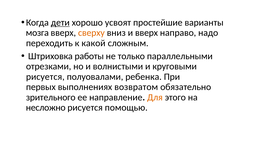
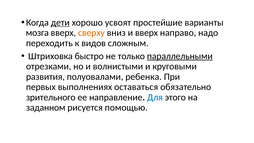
какой: какой -> видов
работы: работы -> быстро
параллельными underline: none -> present
рисуется at (45, 77): рисуется -> развития
возвратом: возвратом -> оставаться
Для colour: orange -> blue
несложно: несложно -> заданном
